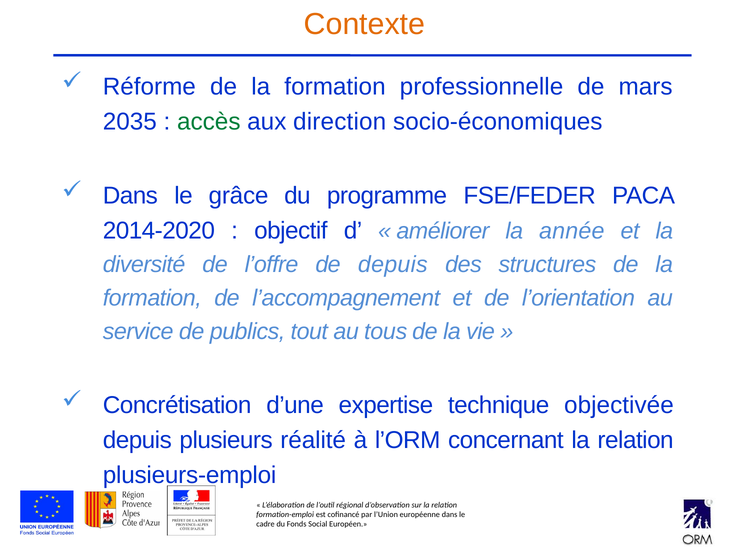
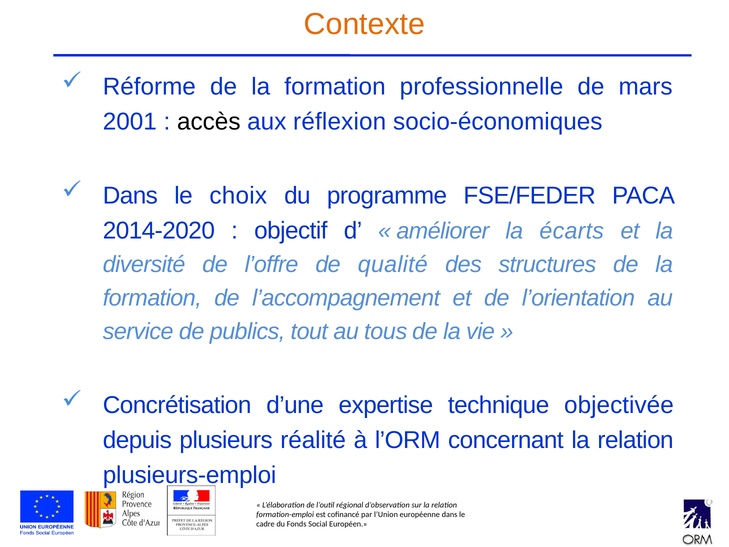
2035: 2035 -> 2001
accès colour: green -> black
direction: direction -> réflexion
grâce: grâce -> choix
année: année -> écarts
de depuis: depuis -> qualité
